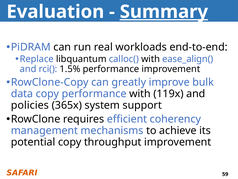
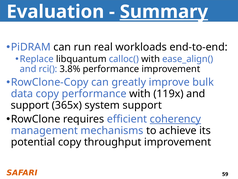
1.5%: 1.5% -> 3.8%
policies at (30, 105): policies -> support
coherency underline: none -> present
